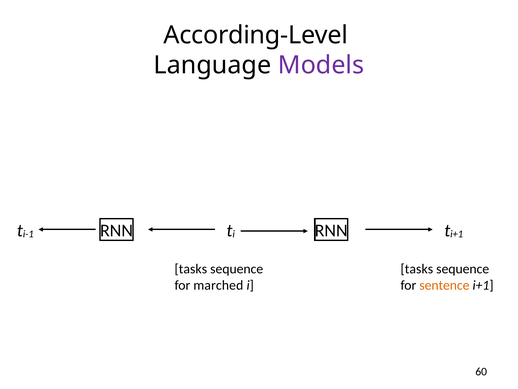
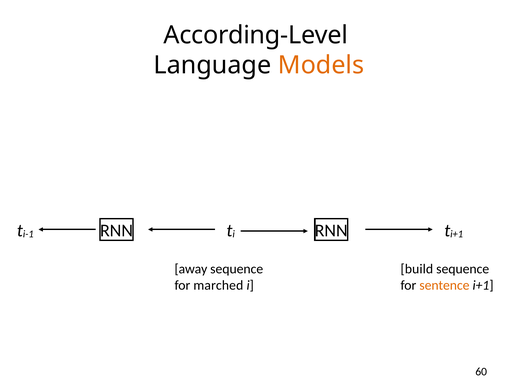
Models colour: purple -> orange
tasks at (191, 269): tasks -> away
tasks at (417, 269): tasks -> build
